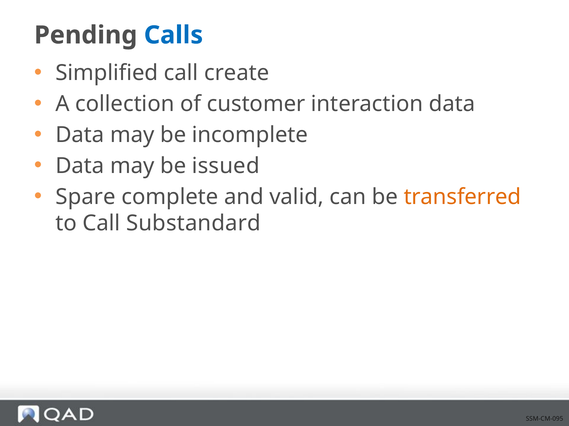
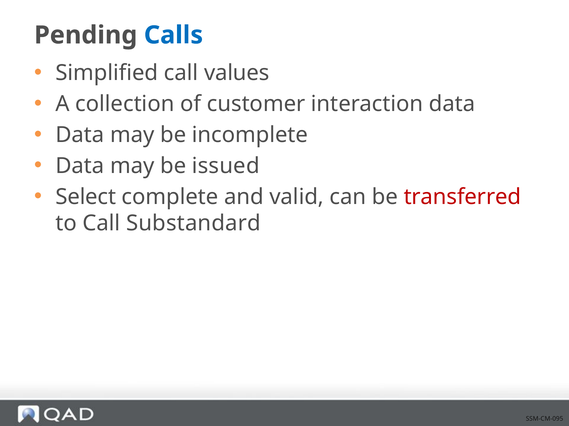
create: create -> values
Spare: Spare -> Select
transferred colour: orange -> red
